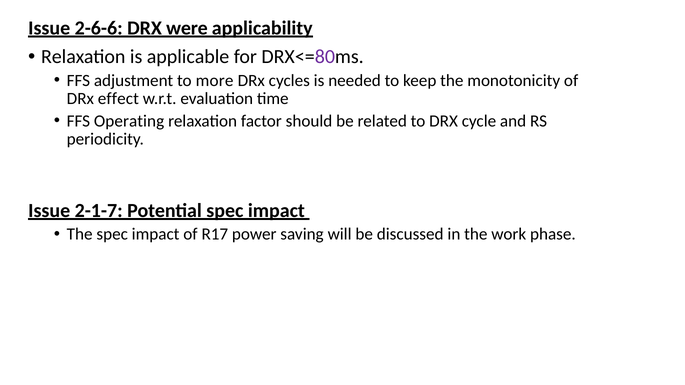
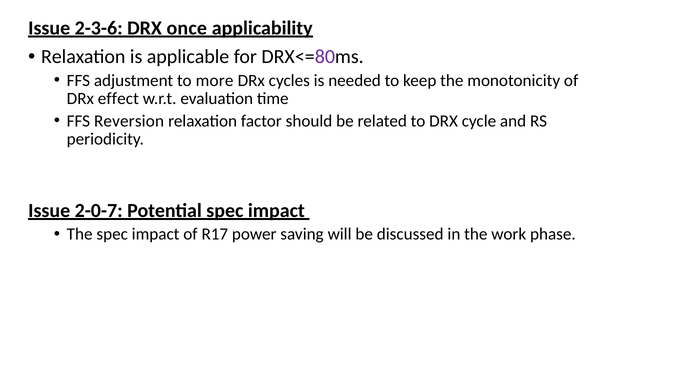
2-6-6: 2-6-6 -> 2-3-6
were: were -> once
Operating: Operating -> Reversion
2-1-7: 2-1-7 -> 2-0-7
